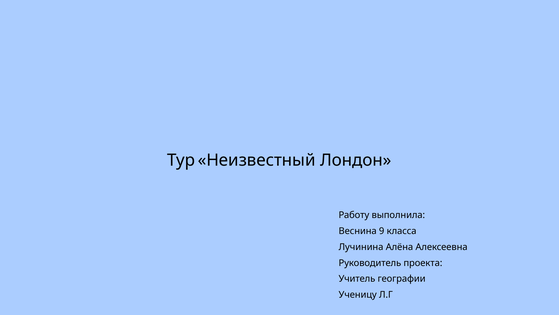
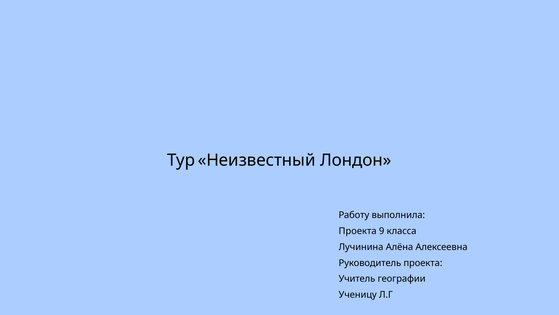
Веснина at (358, 231): Веснина -> Проекта
